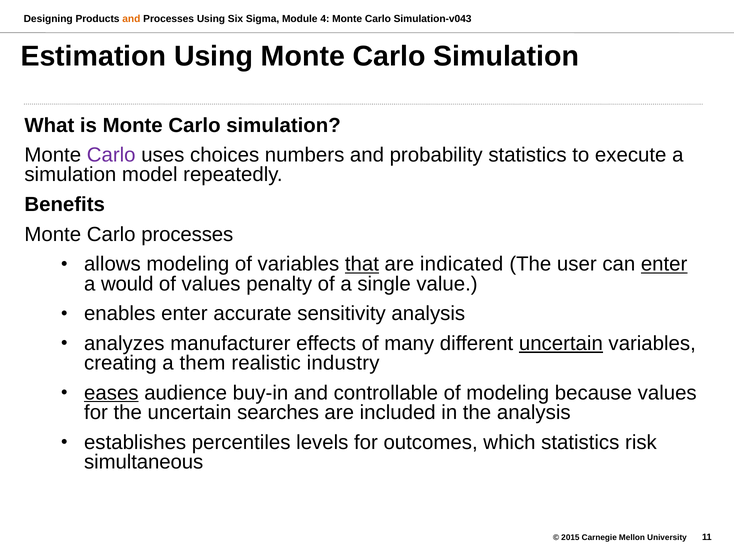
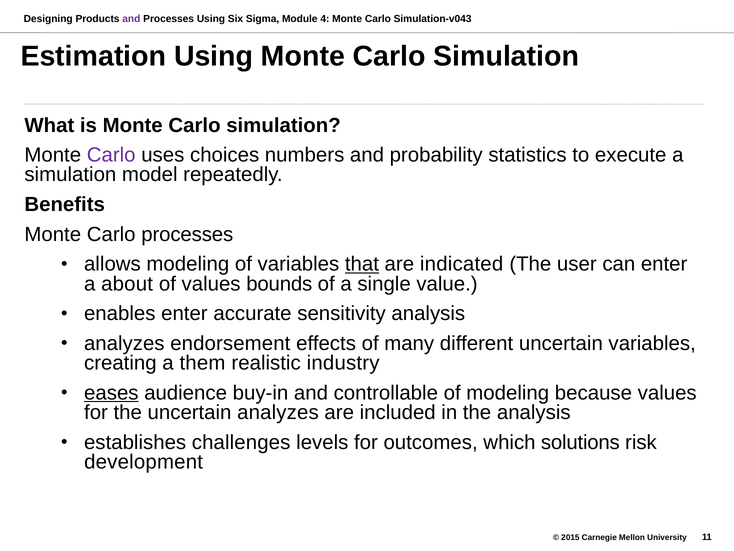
and at (131, 19) colour: orange -> purple
enter at (664, 264) underline: present -> none
would: would -> about
penalty: penalty -> bounds
manufacturer: manufacturer -> endorsement
uncertain at (561, 343) underline: present -> none
uncertain searches: searches -> analyzes
percentiles: percentiles -> challenges
which statistics: statistics -> solutions
simultaneous: simultaneous -> development
